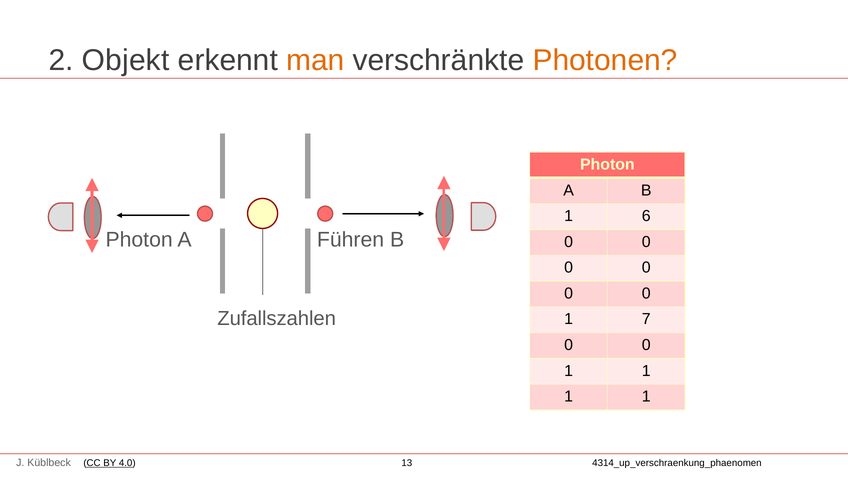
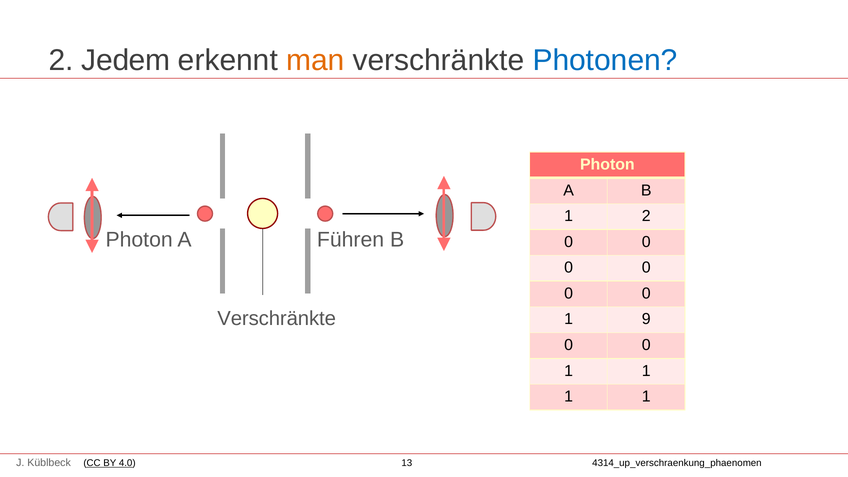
Objekt: Objekt -> Jedem
Photonen colour: orange -> blue
1 6: 6 -> 2
Zufallszahlen at (277, 318): Zufallszahlen -> Verschränkte
7: 7 -> 9
